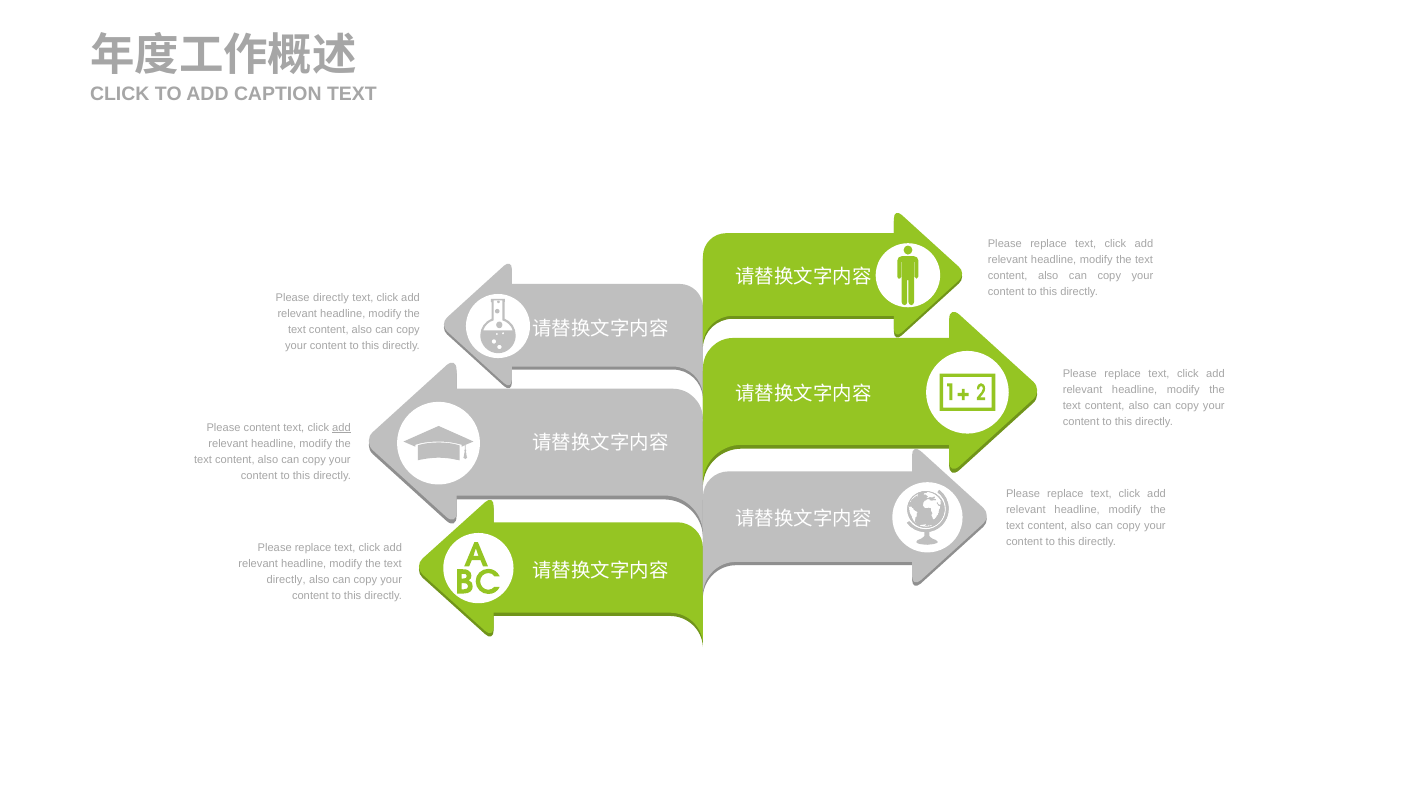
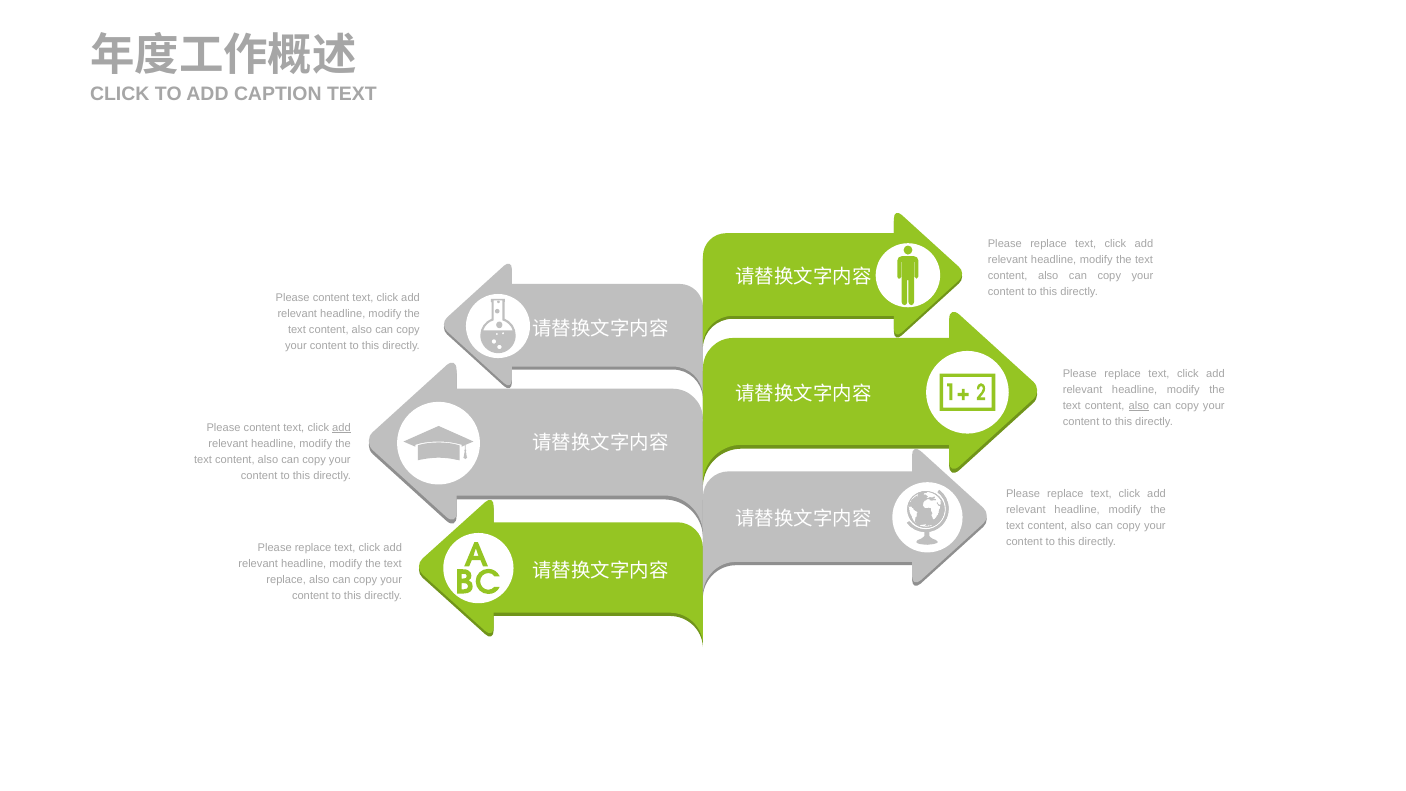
directly at (331, 298): directly -> content
also at (1139, 406) underline: none -> present
directly at (286, 580): directly -> replace
